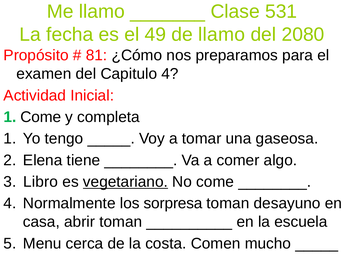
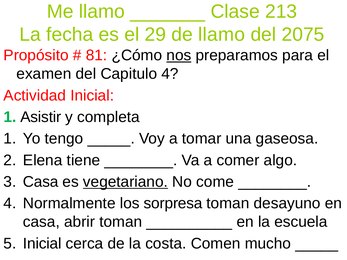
531: 531 -> 213
49: 49 -> 29
2080: 2080 -> 2075
nos underline: none -> present
1 Come: Come -> Asistir
Libro at (40, 182): Libro -> Casa
Menu at (42, 244): Menu -> Inicial
